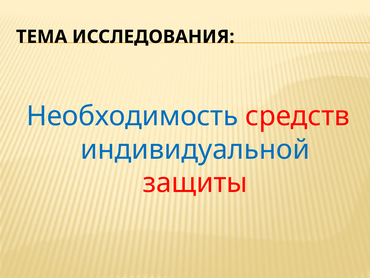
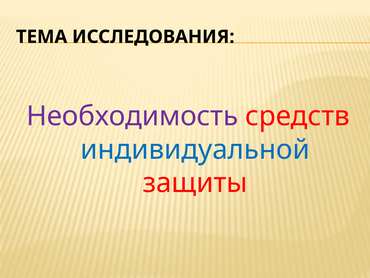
Необходимость colour: blue -> purple
